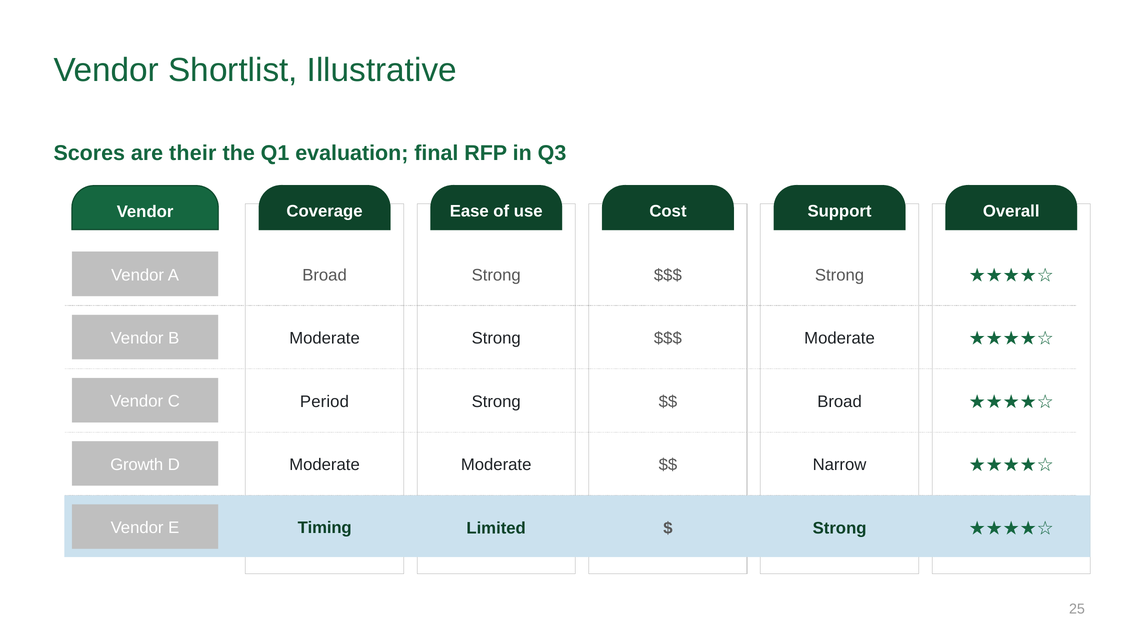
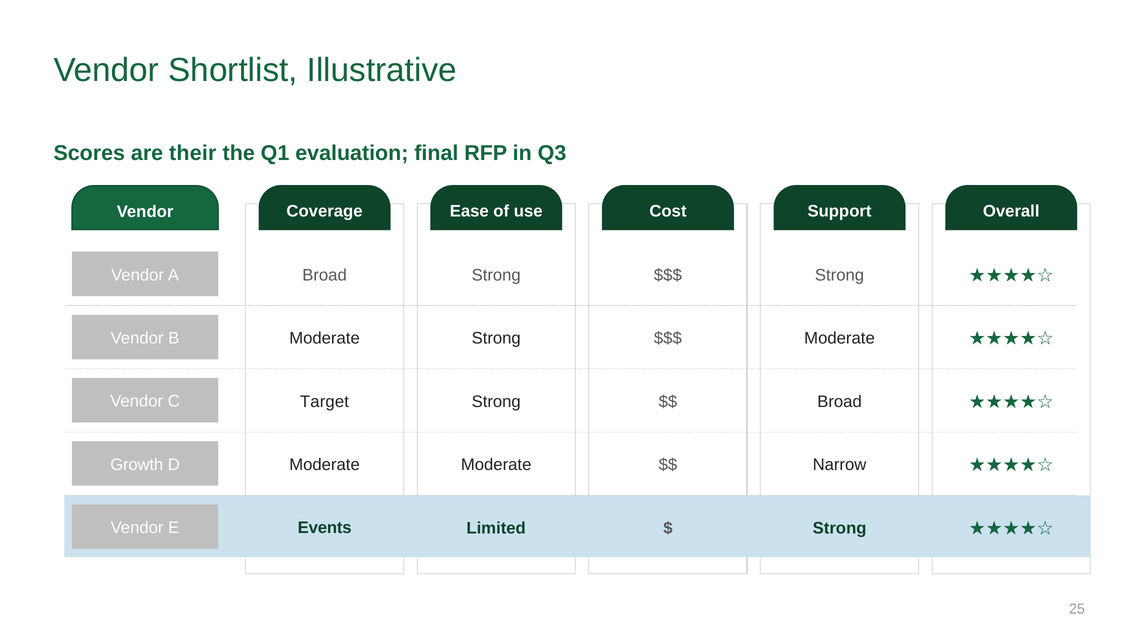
Period: Period -> Target
Timing: Timing -> Events
